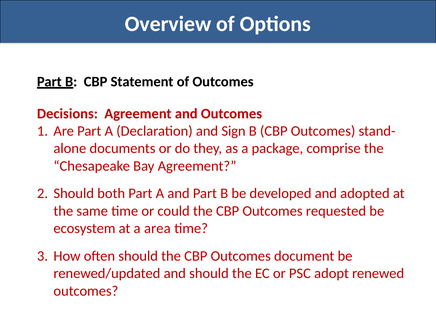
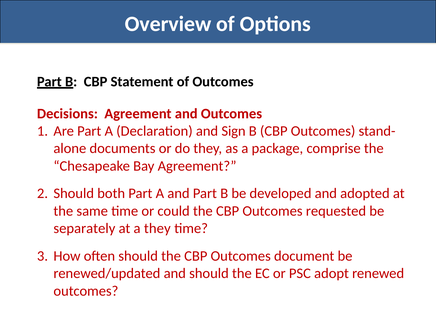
ecosystem: ecosystem -> separately
a area: area -> they
